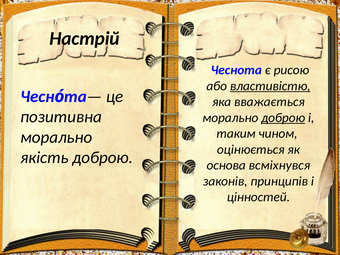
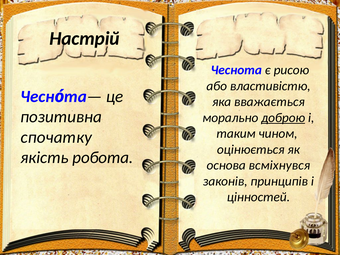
властивістю underline: present -> none
морально at (56, 137): морально -> спочатку
якість доброю: доброю -> робота
